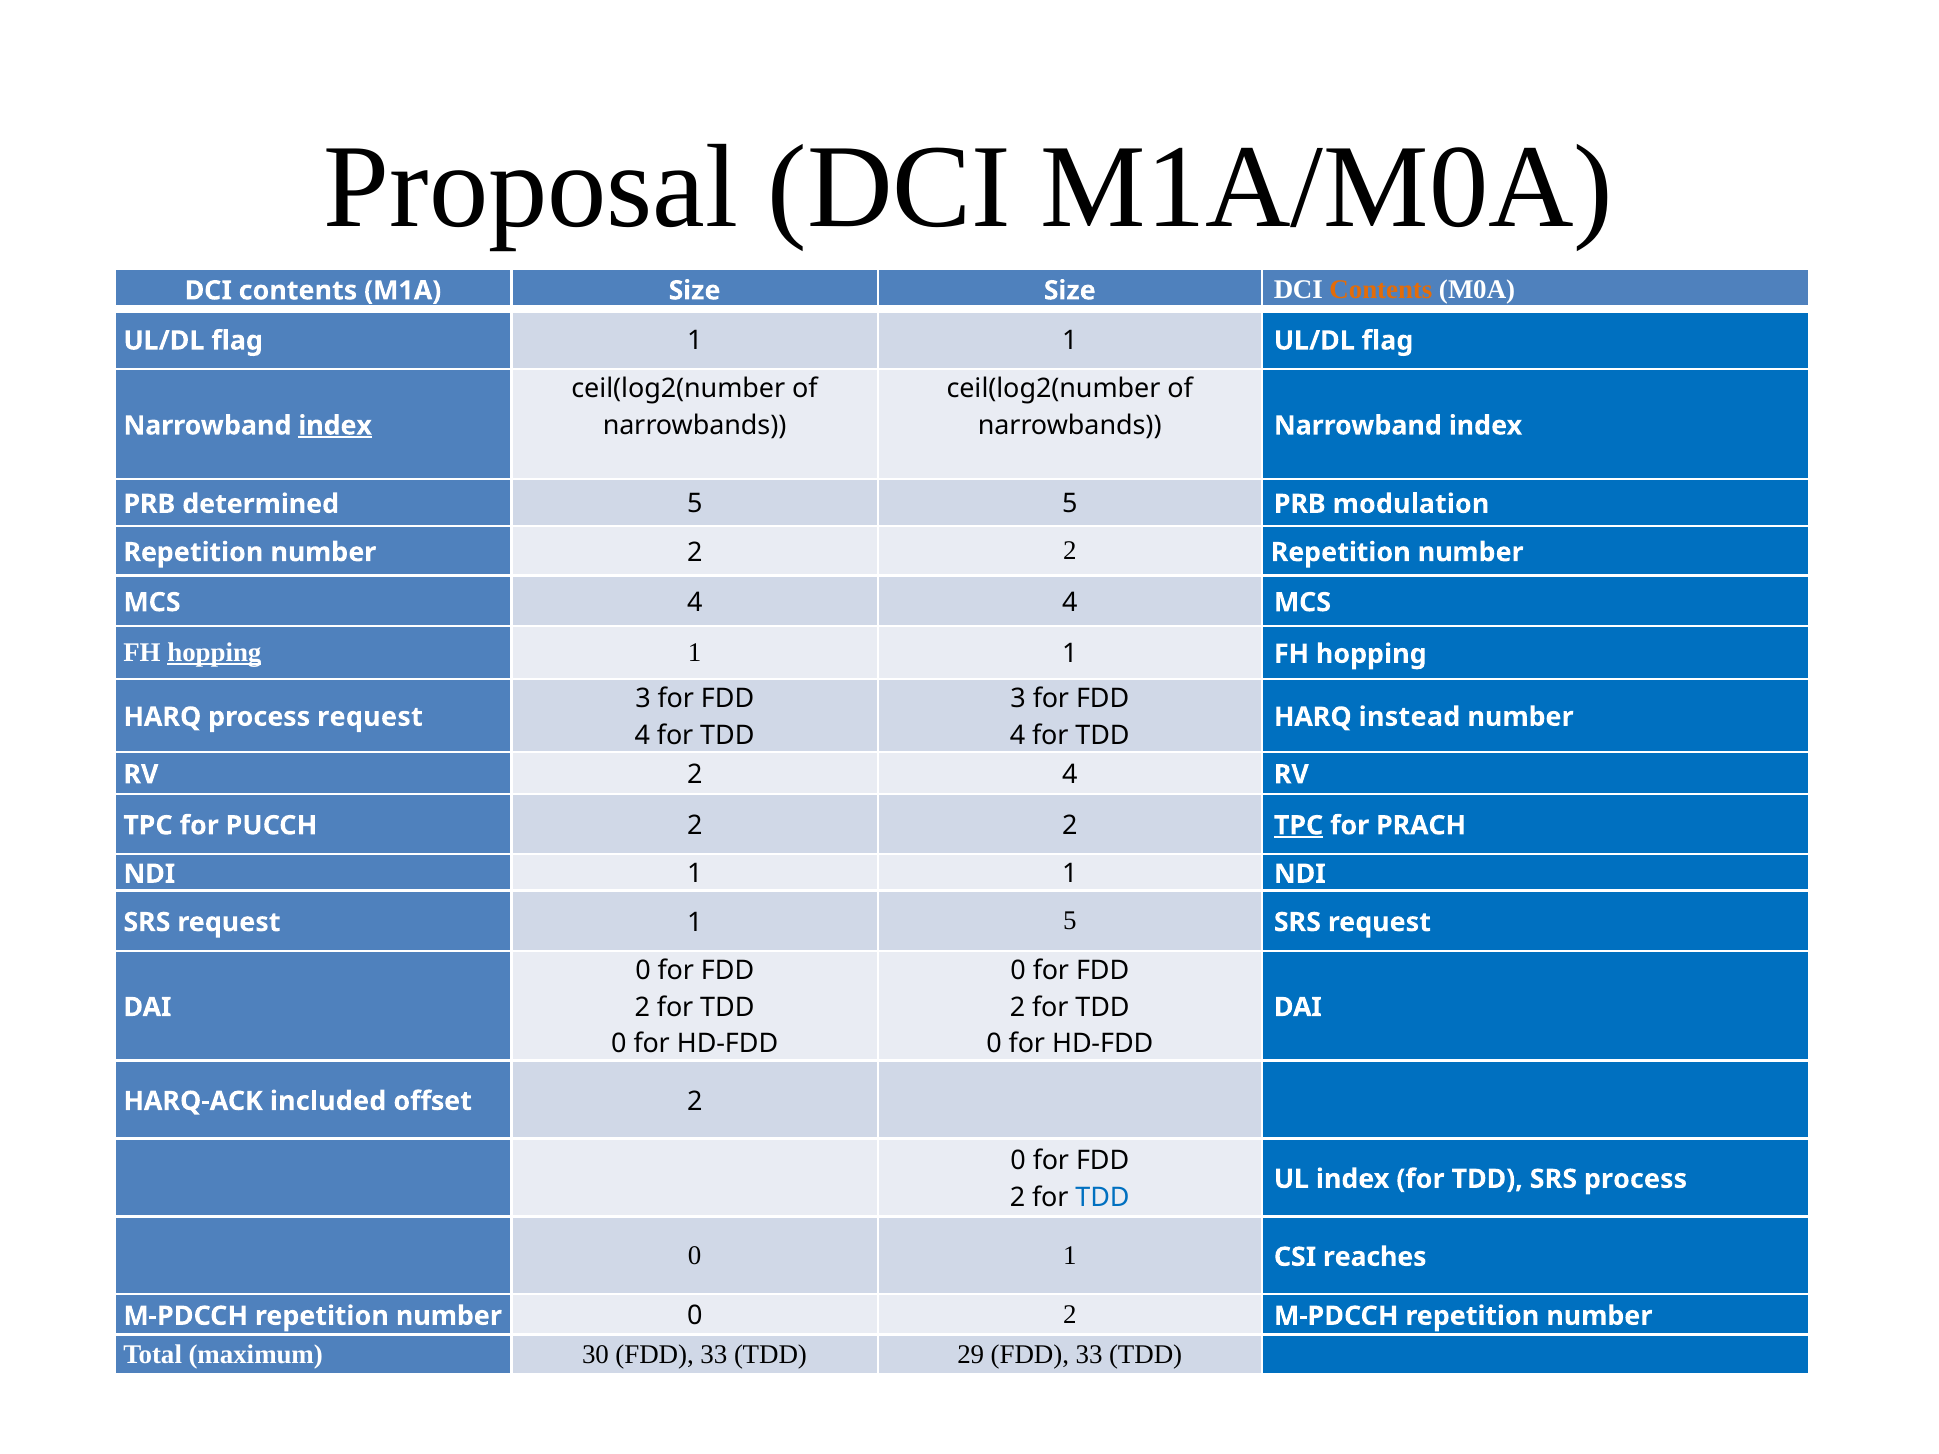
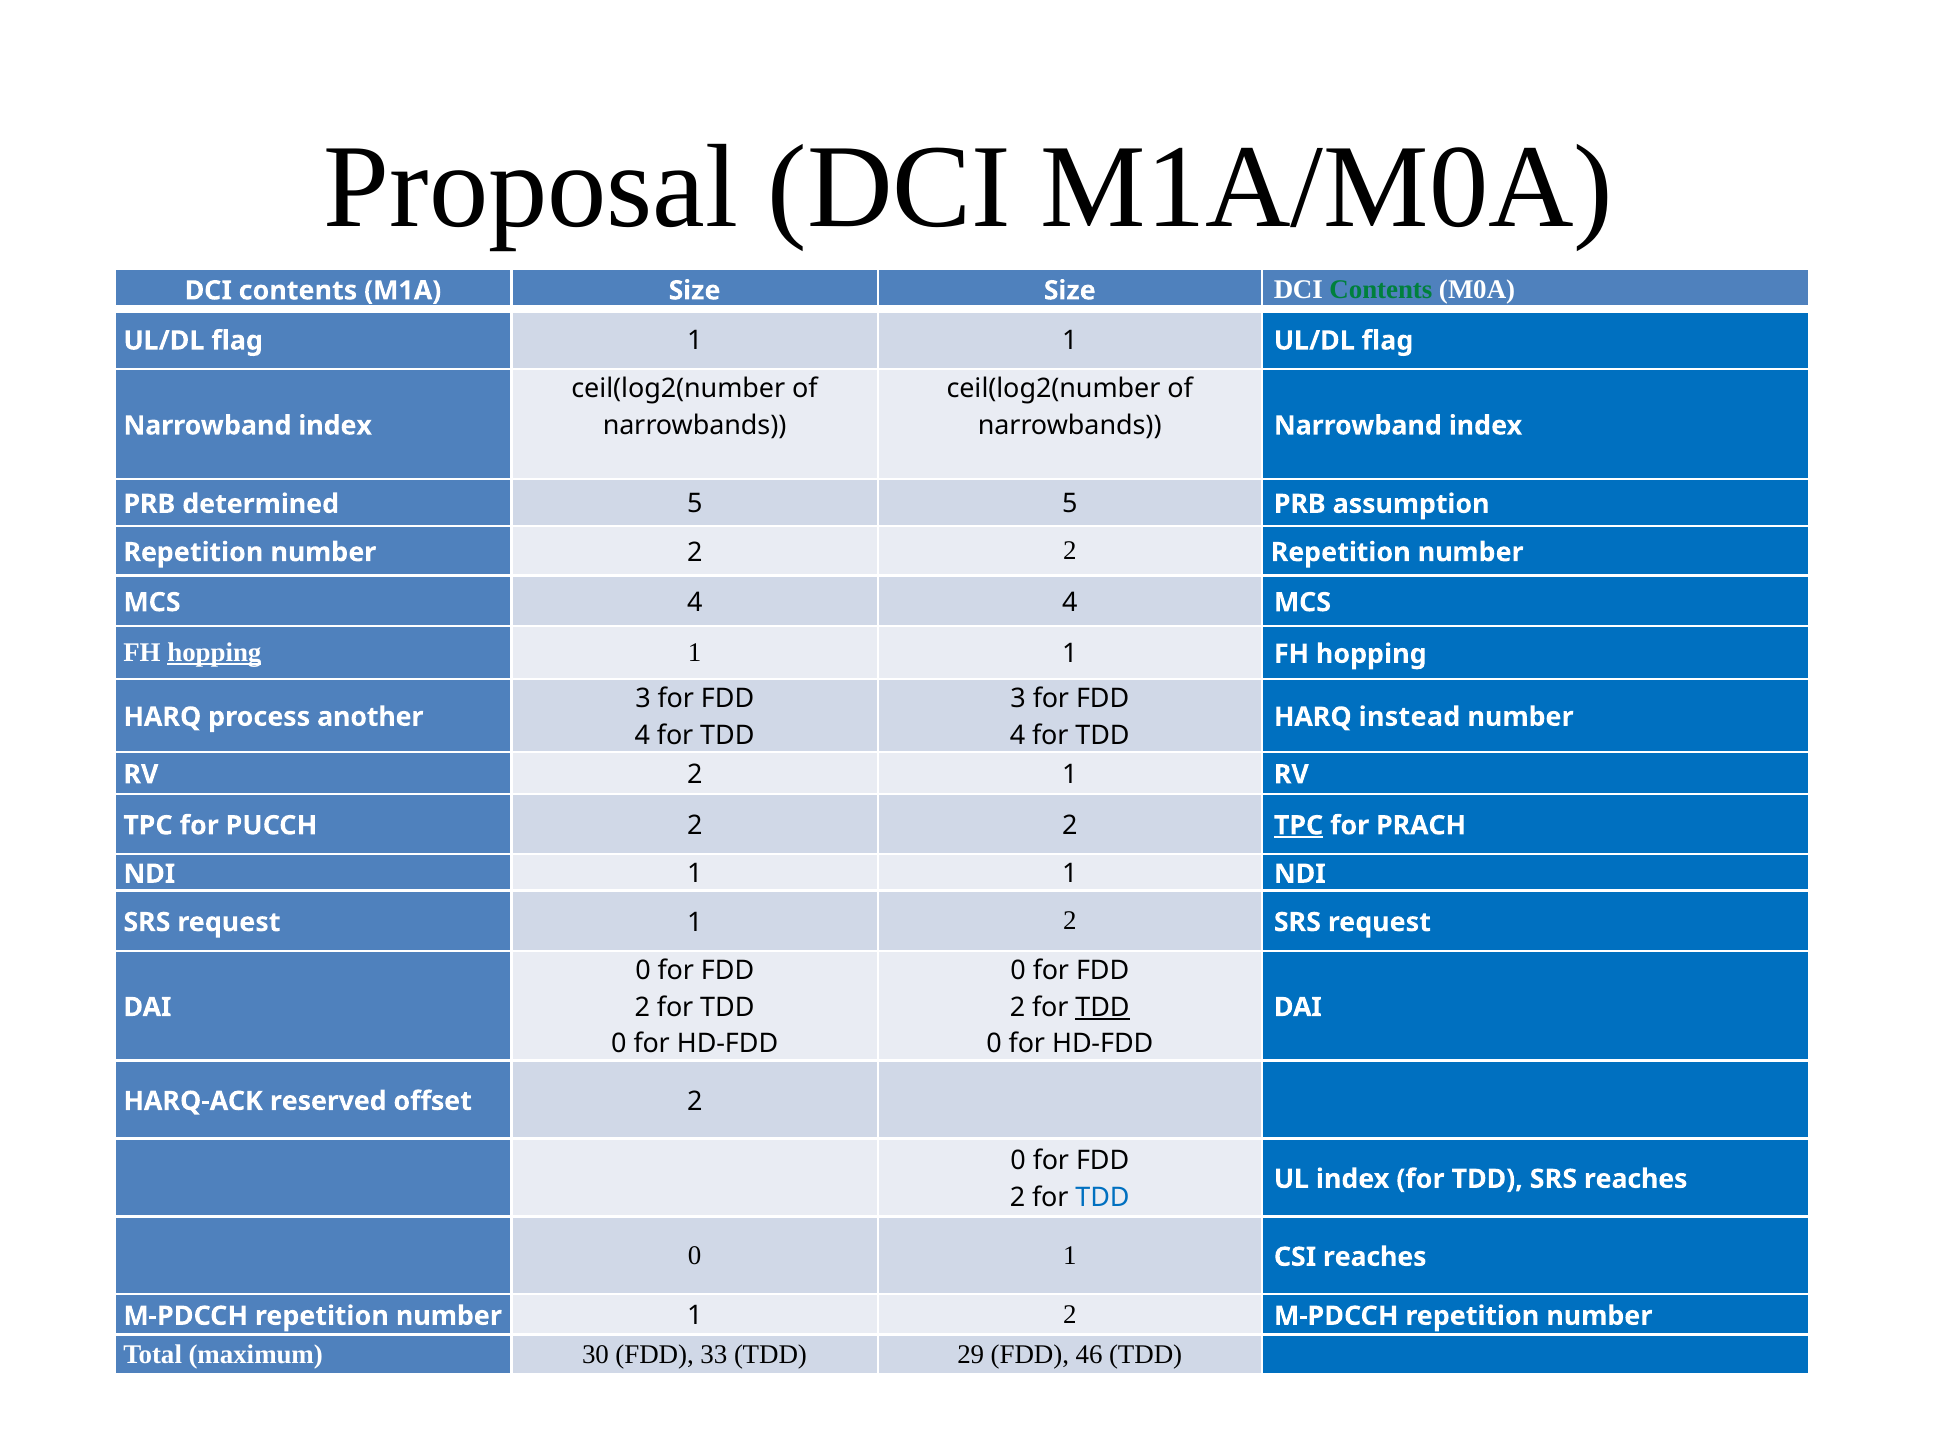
Contents at (1381, 289) colour: orange -> green
index at (335, 426) underline: present -> none
modulation: modulation -> assumption
process request: request -> another
2 4: 4 -> 1
request 1 5: 5 -> 2
TDD at (1103, 1007) underline: none -> present
included: included -> reserved
SRS process: process -> reaches
0 at (695, 1316): 0 -> 1
29 FDD 33: 33 -> 46
